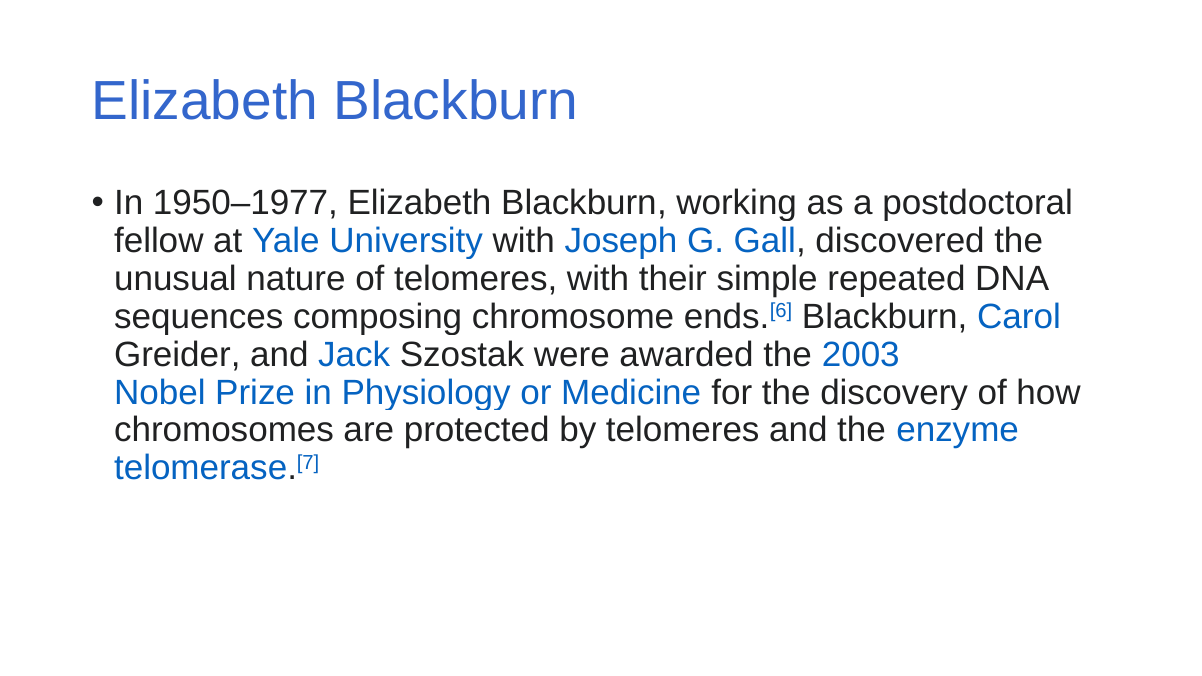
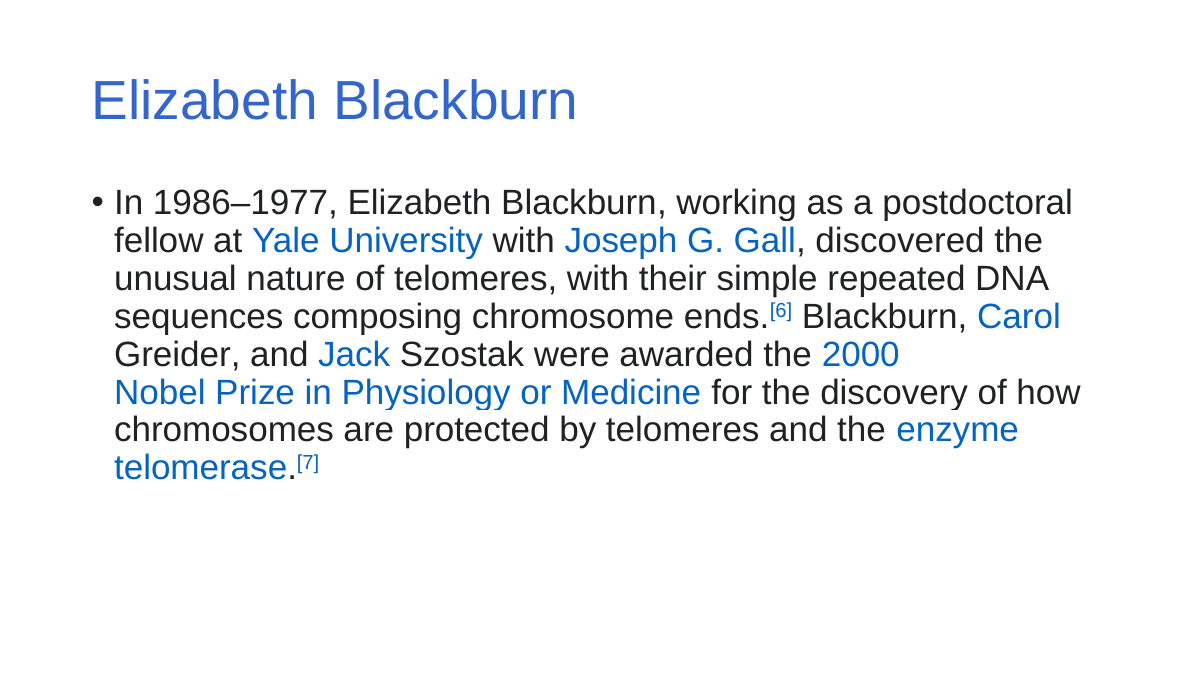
1950–1977: 1950–1977 -> 1986–1977
2003: 2003 -> 2000
